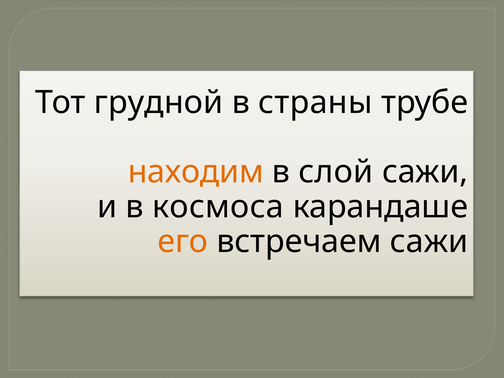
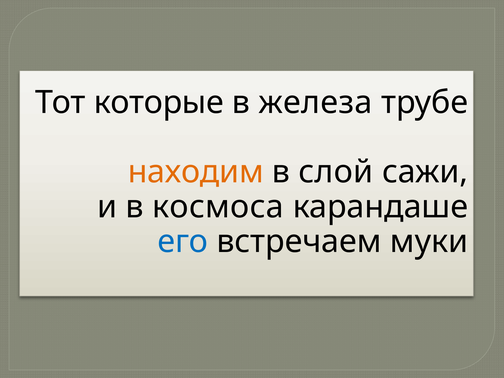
грудной: грудной -> которые
страны: страны -> железа
его colour: orange -> blue
встречаем сажи: сажи -> муки
